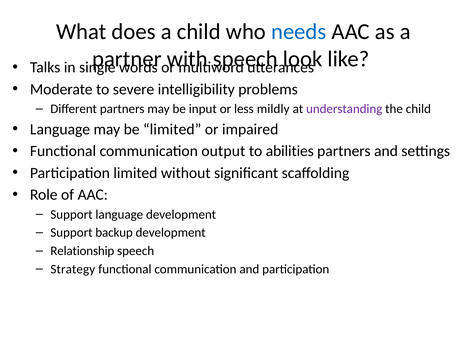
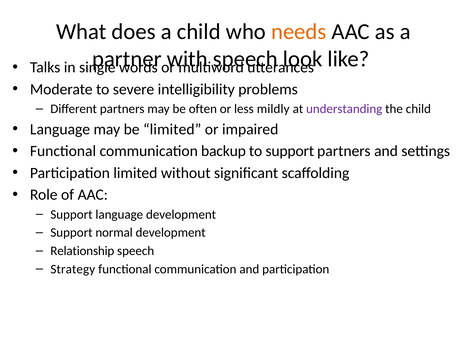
needs colour: blue -> orange
input: input -> often
output: output -> backup
to abilities: abilities -> support
backup: backup -> normal
